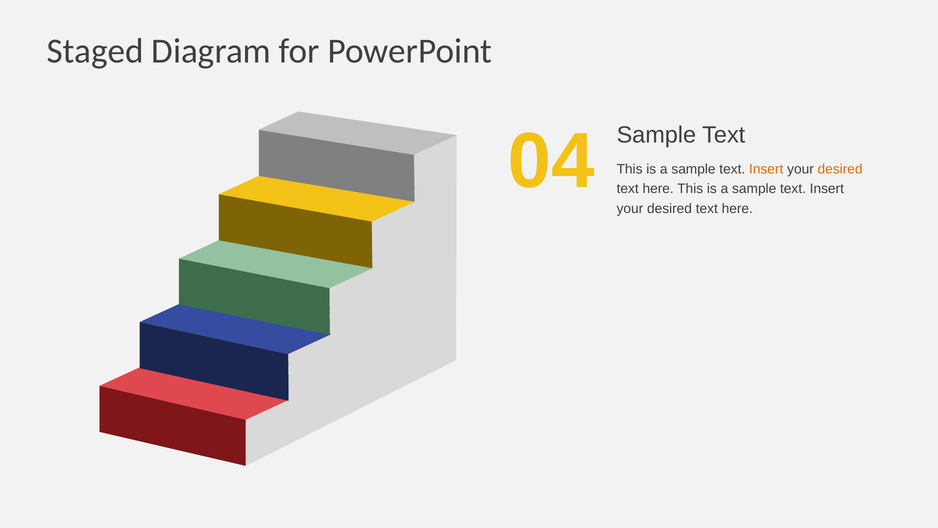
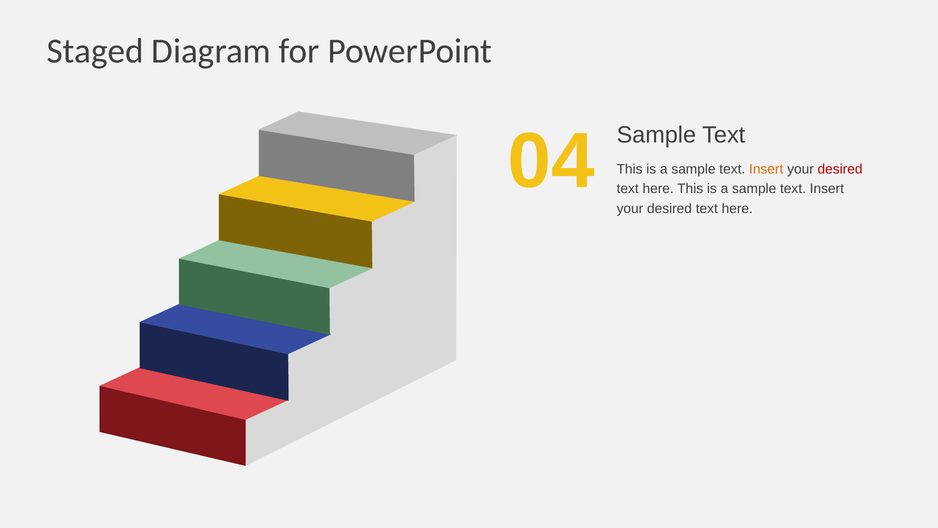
desired at (840, 169) colour: orange -> red
